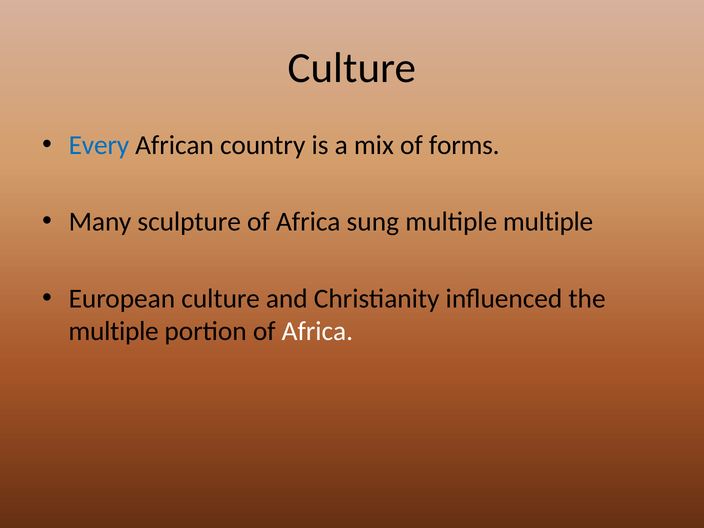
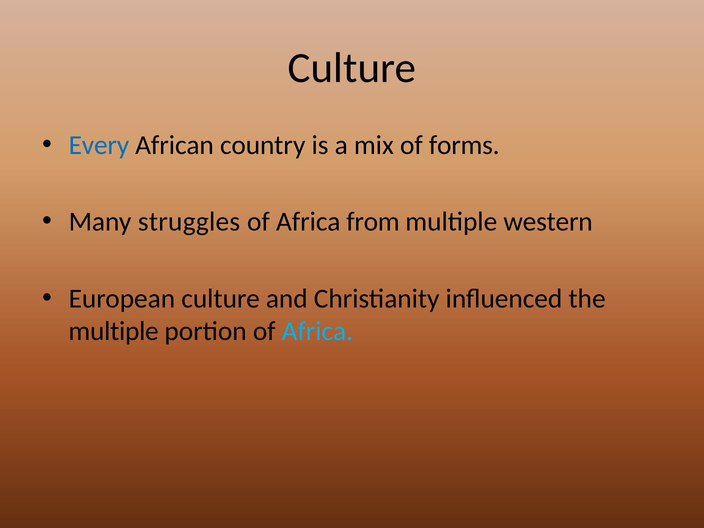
sculpture: sculpture -> struggles
sung: sung -> from
multiple multiple: multiple -> western
Africa at (317, 331) colour: white -> light blue
